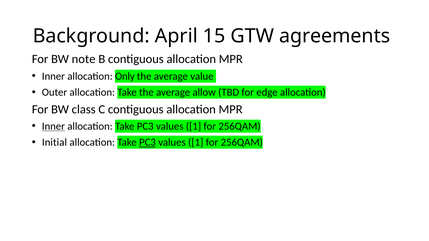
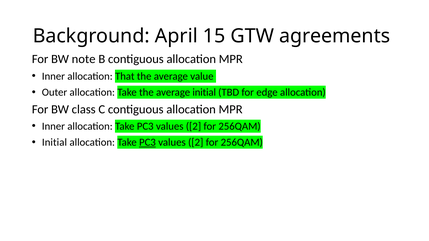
Only: Only -> That
average allow: allow -> initial
Inner at (53, 126) underline: present -> none
1 at (193, 126): 1 -> 2
1 at (196, 142): 1 -> 2
